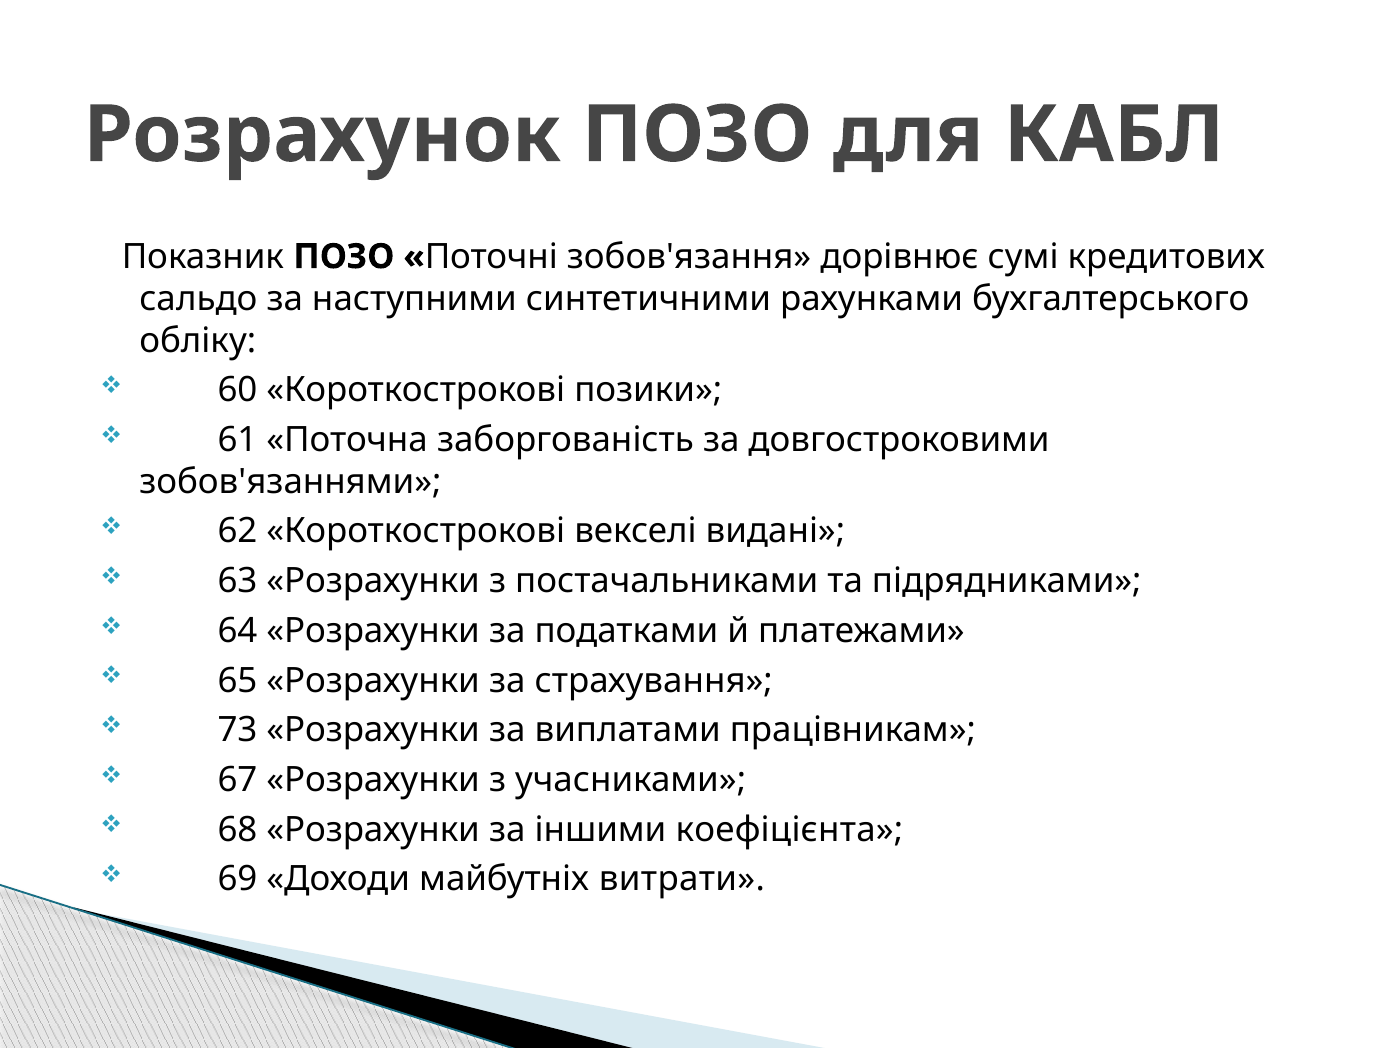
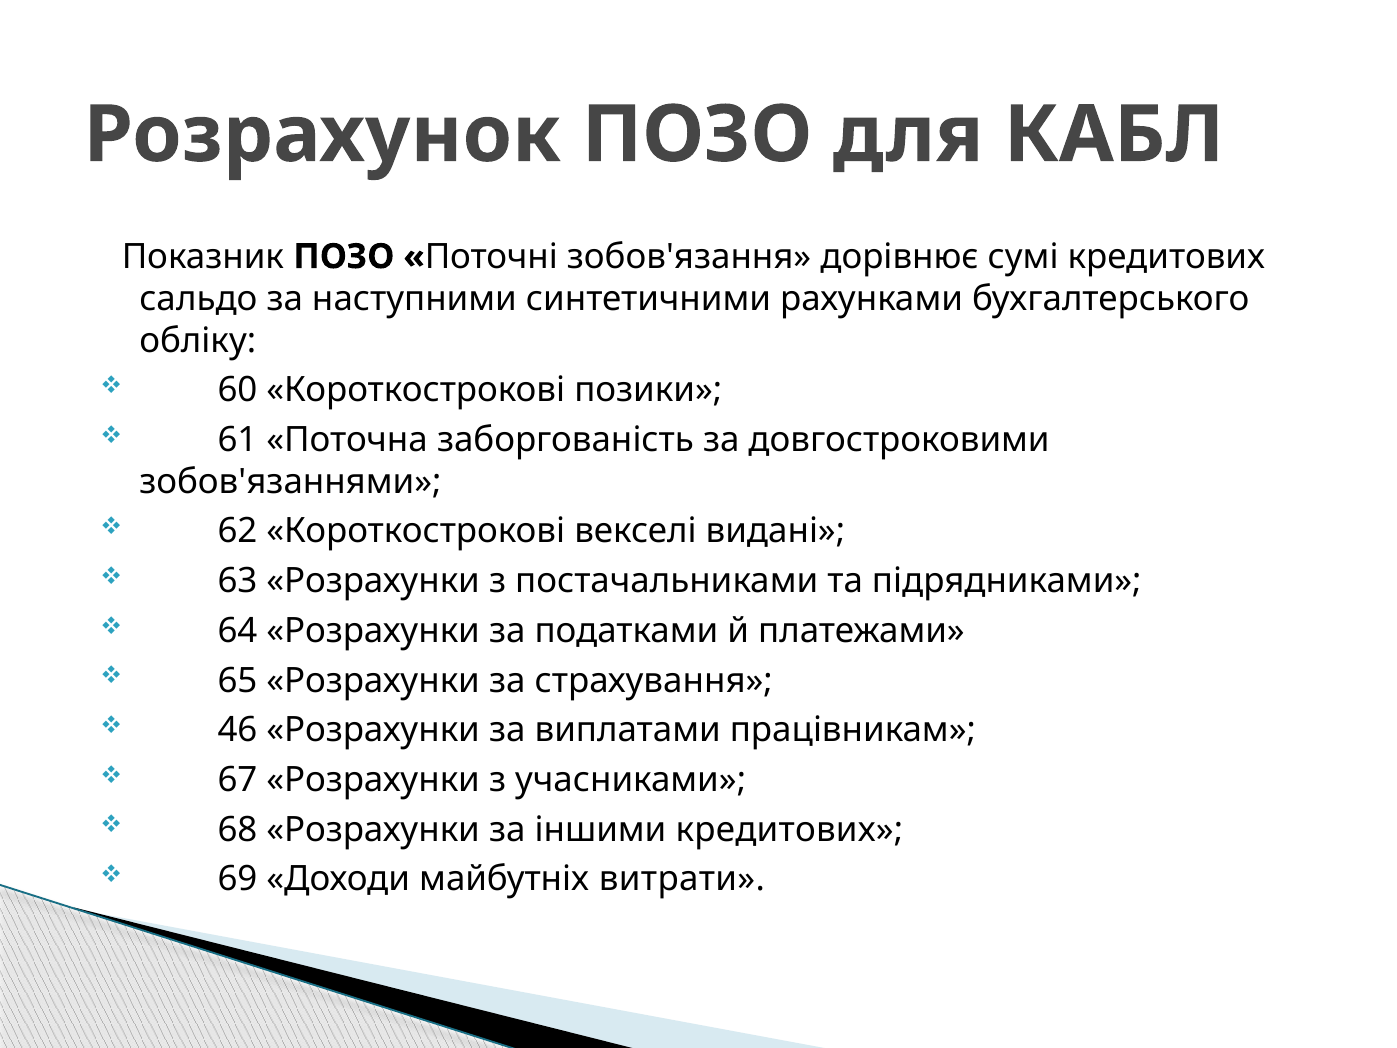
73: 73 -> 46
іншими коефіцієнта: коефіцієнта -> кредитових
